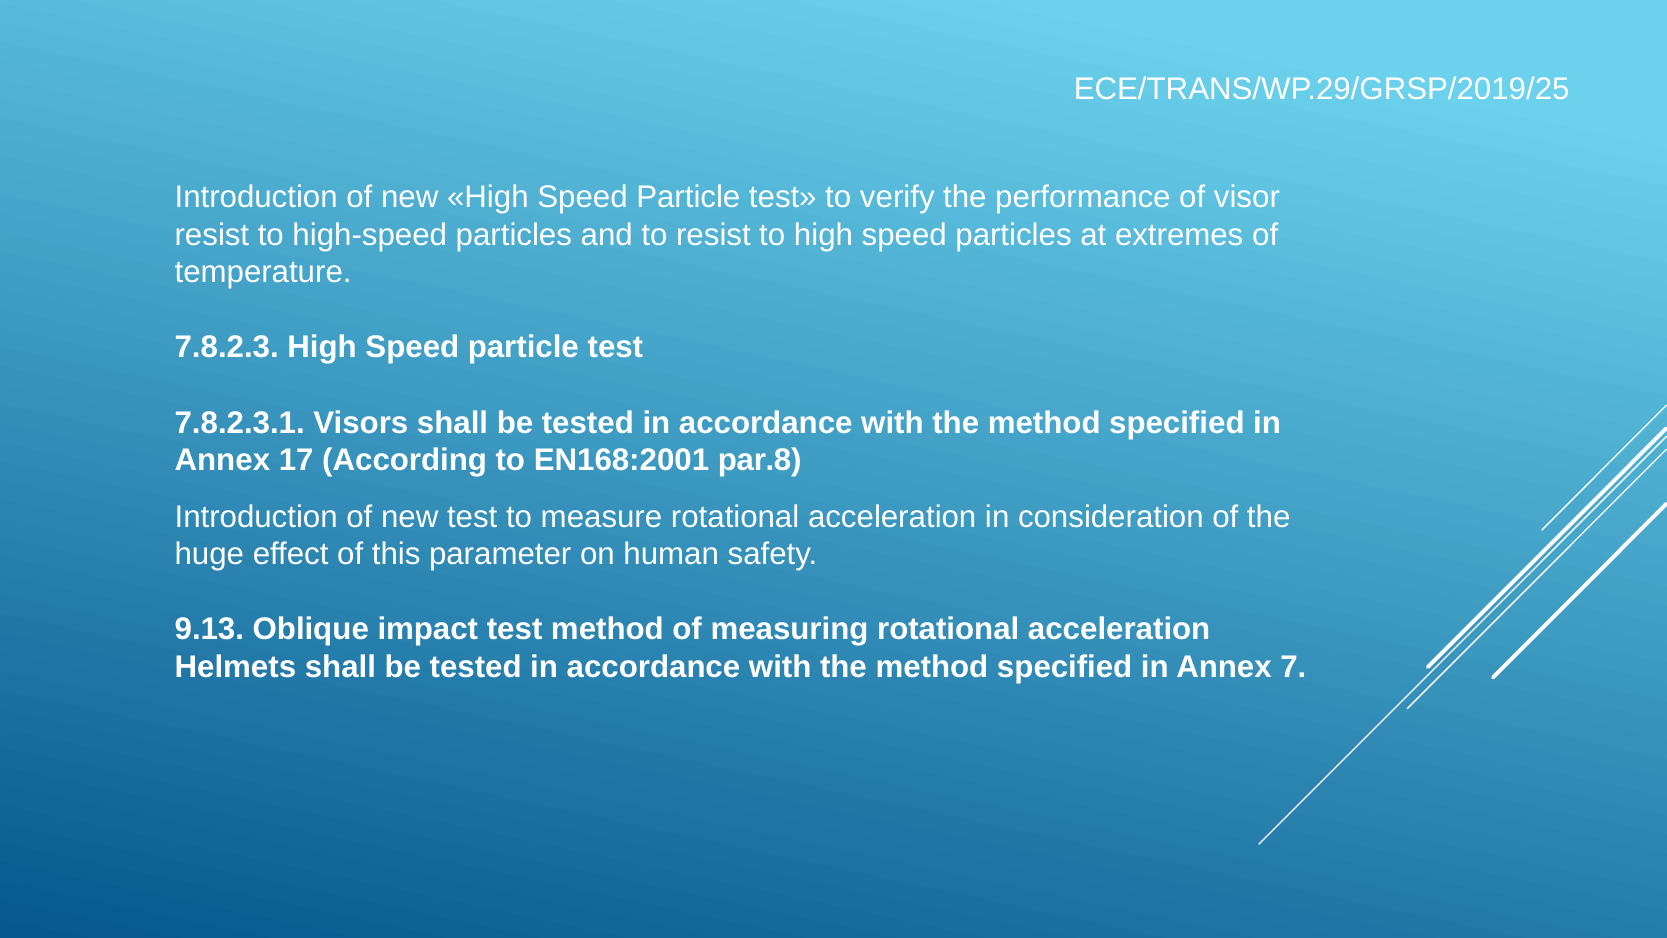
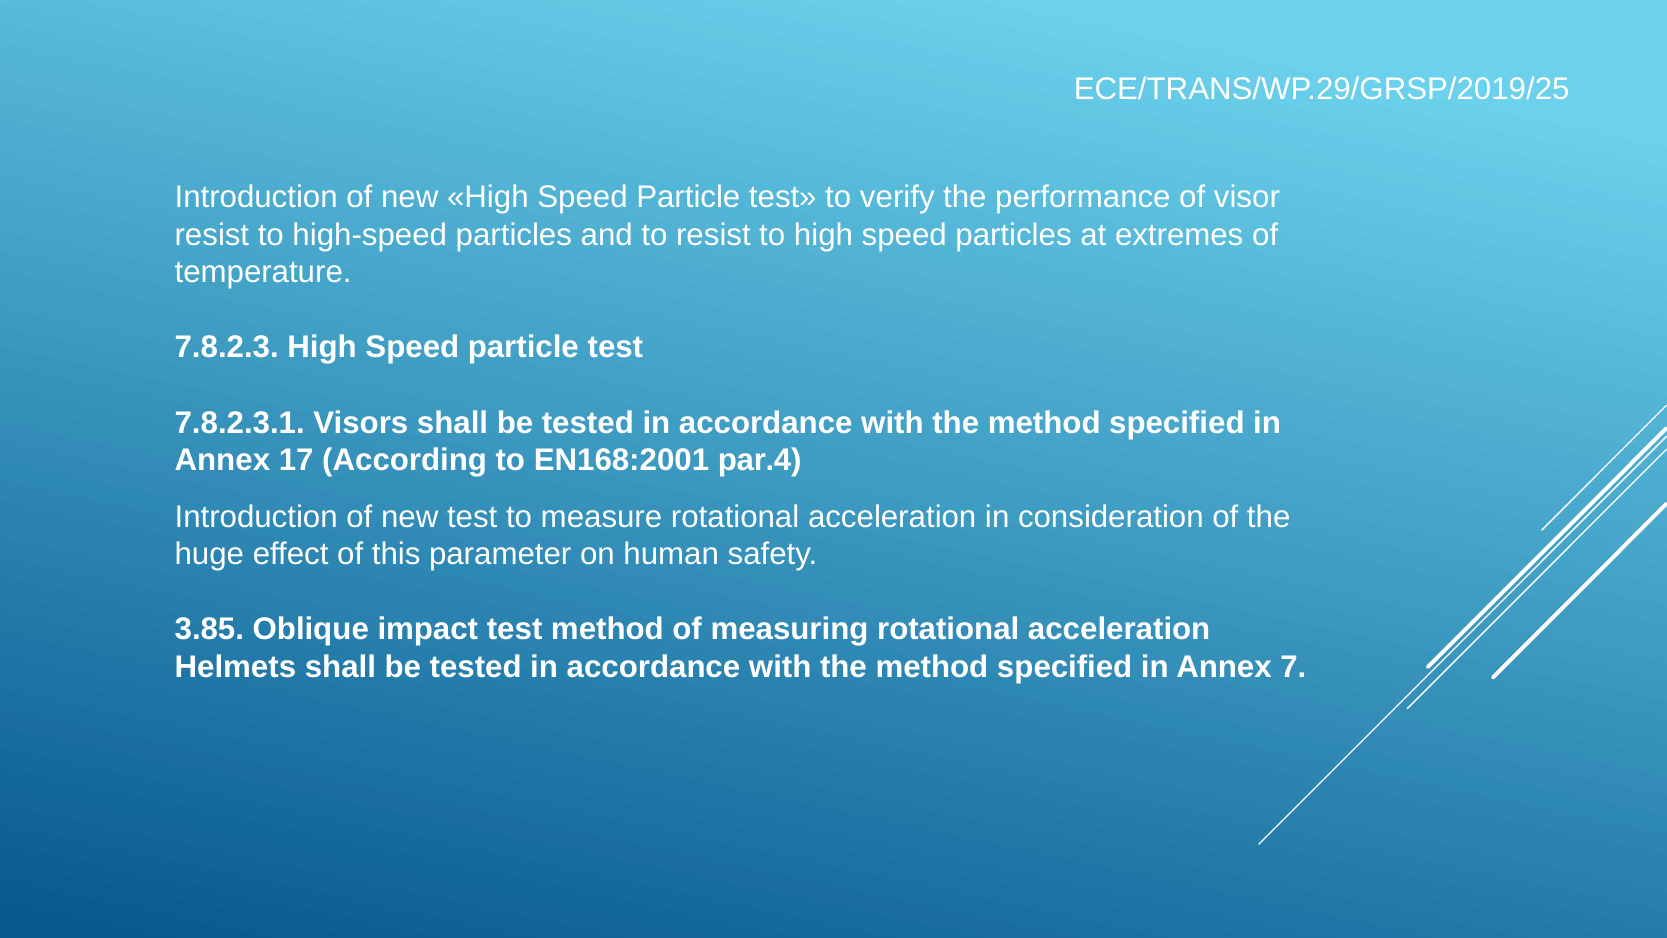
par.8: par.8 -> par.4
9.13: 9.13 -> 3.85
